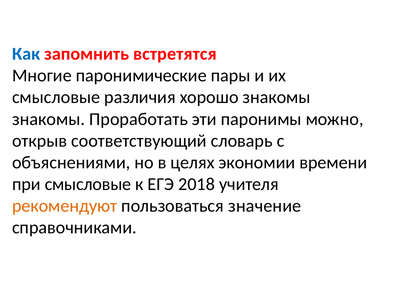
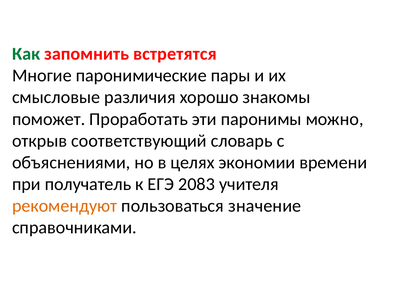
Как colour: blue -> green
знакомы at (49, 119): знакомы -> поможет
при смысловые: смысловые -> получатель
2018: 2018 -> 2083
